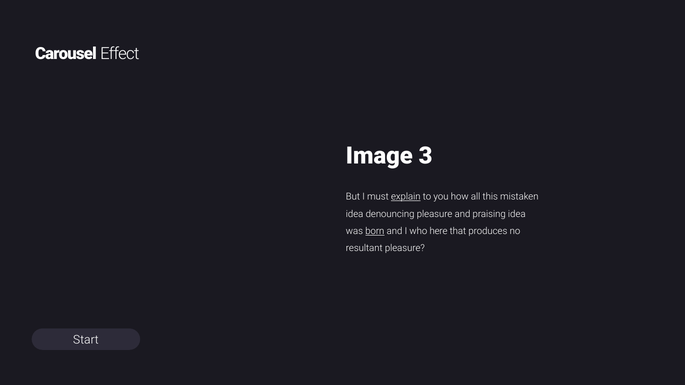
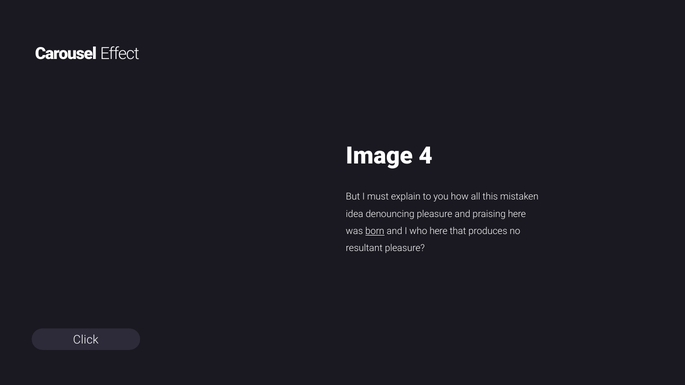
3: 3 -> 4
explain underline: present -> none
praising idea: idea -> here
Start: Start -> Click
